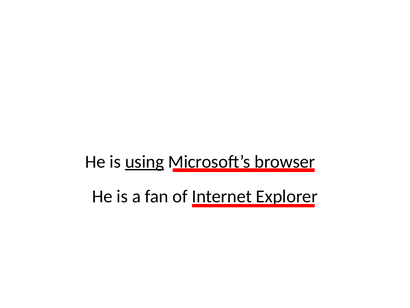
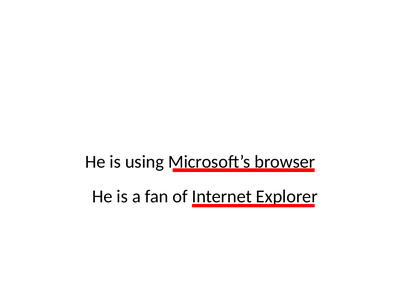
using underline: present -> none
